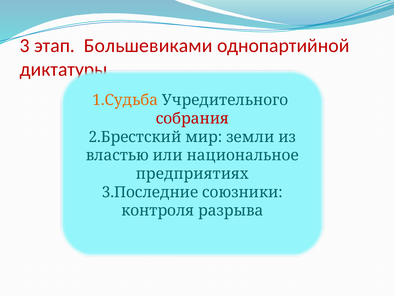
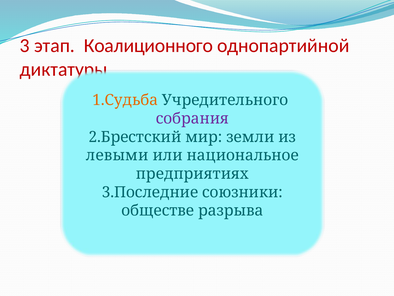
Большевиками: Большевиками -> Коалиционного
собрания colour: red -> purple
властью: властью -> левыми
контроля: контроля -> обществе
